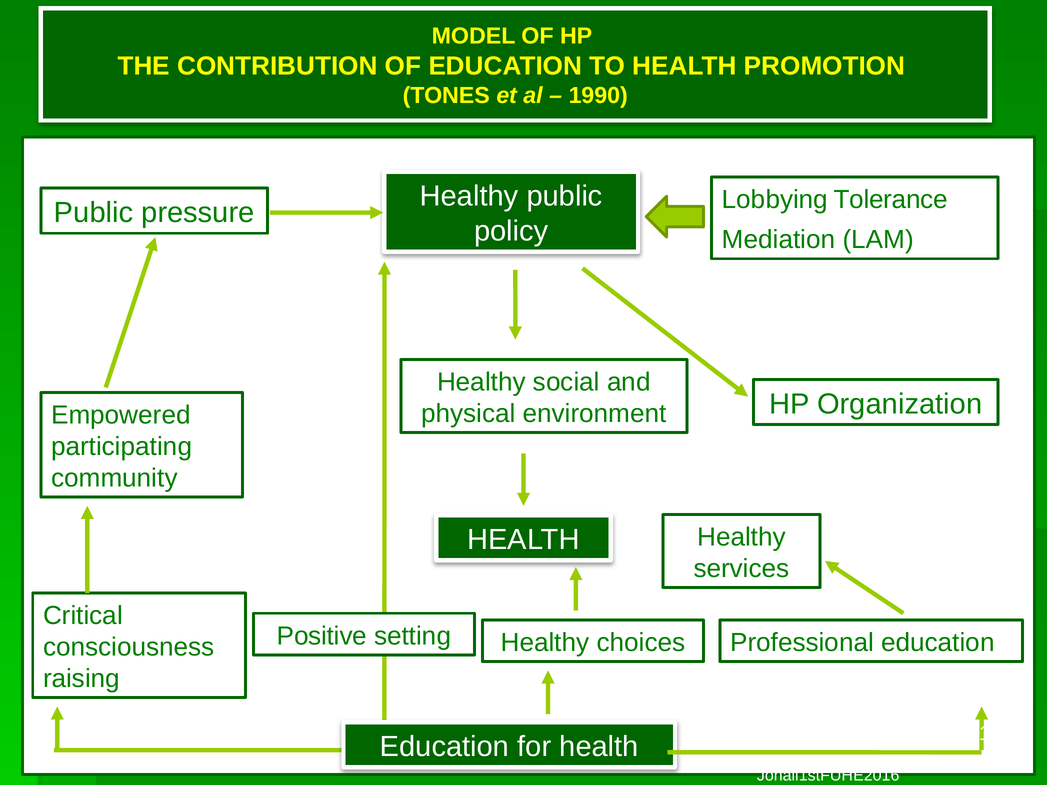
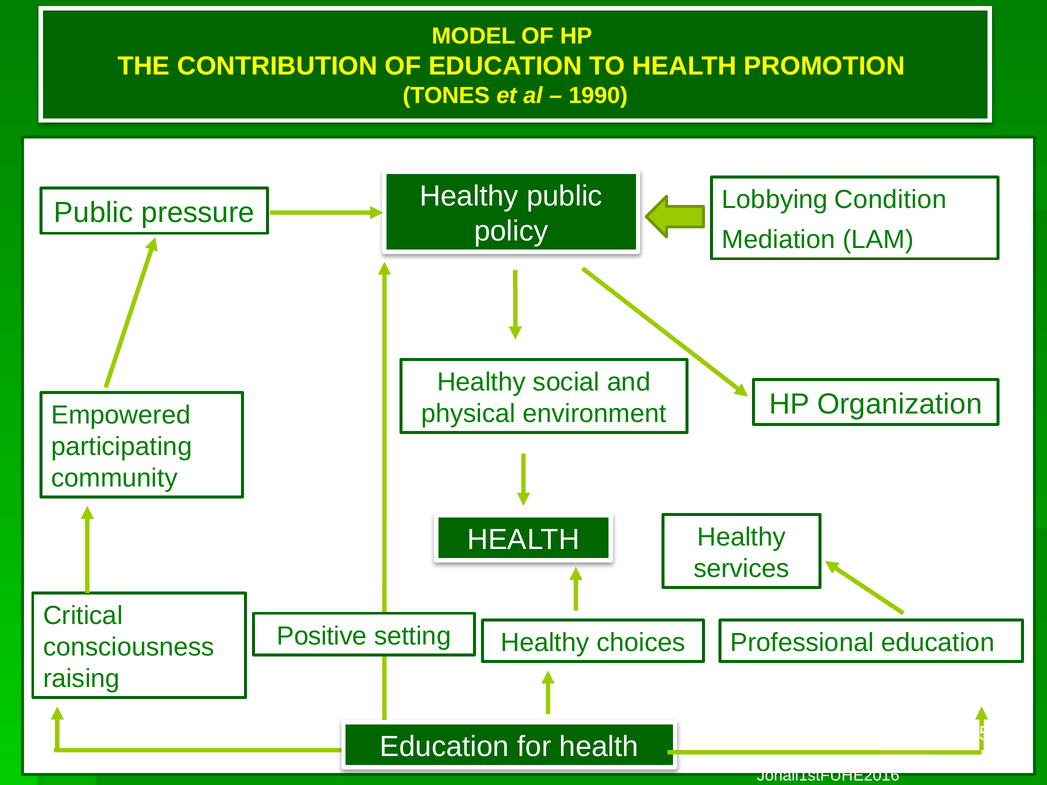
Tolerance: Tolerance -> Condition
19: 19 -> 55
